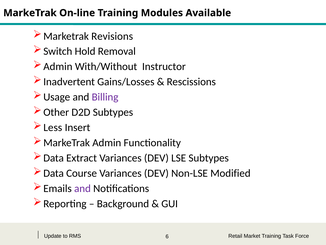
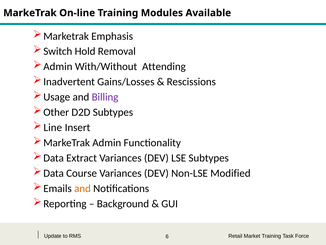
Revisions: Revisions -> Emphasis
Instructor: Instructor -> Attending
Less: Less -> Line
and at (82, 188) colour: purple -> orange
